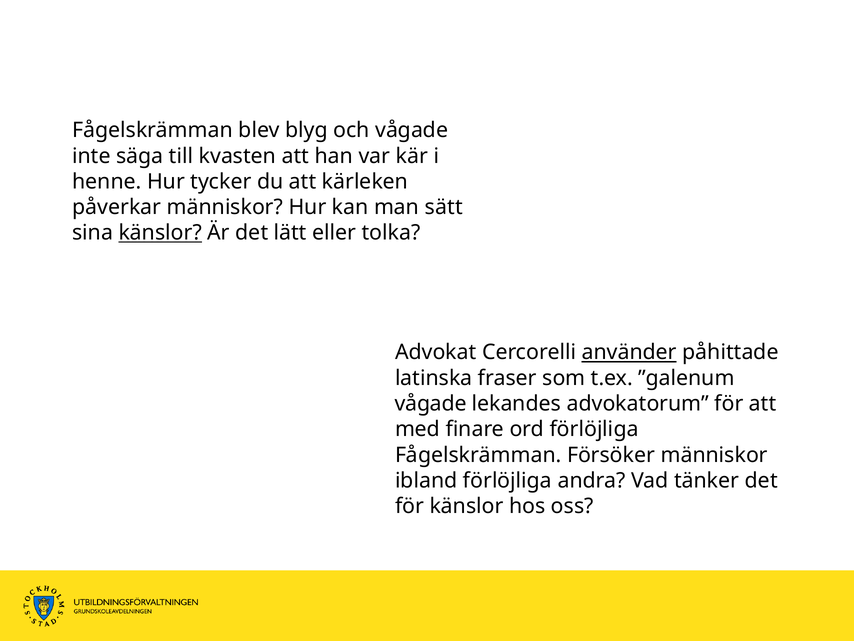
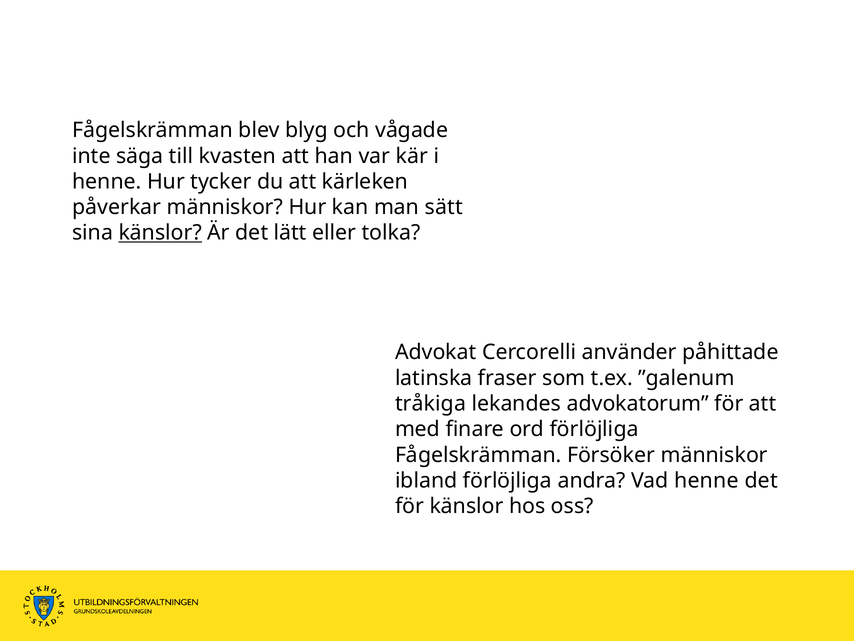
använder underline: present -> none
vågade at (431, 403): vågade -> tråkiga
Vad tänker: tänker -> henne
